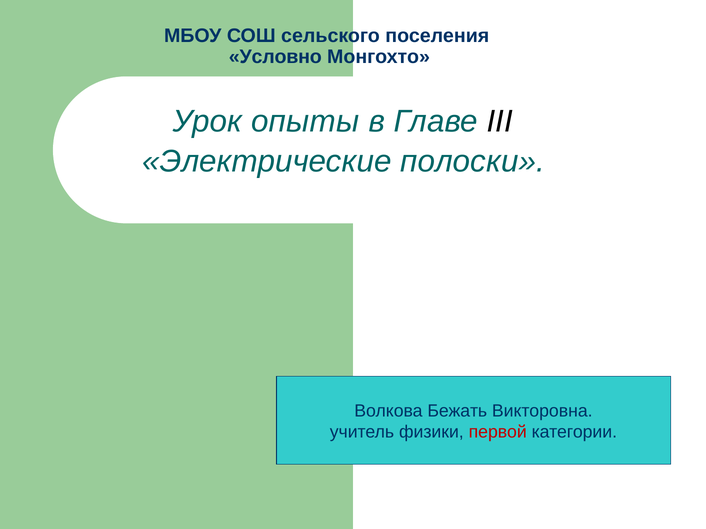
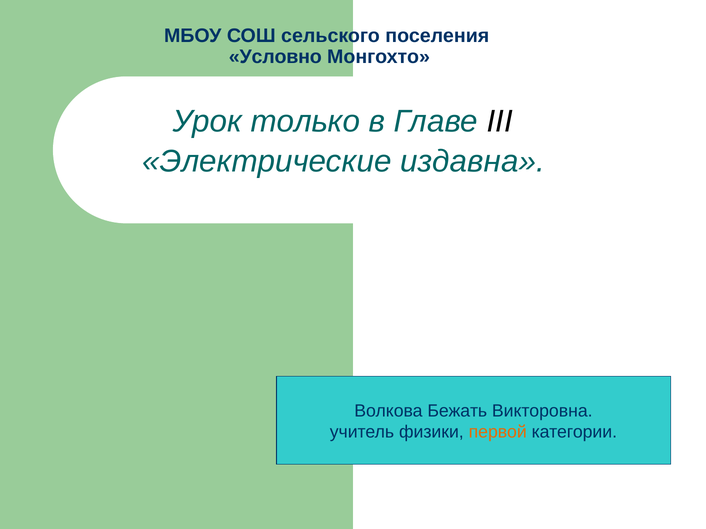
опыты: опыты -> только
полоски: полоски -> издавна
первой colour: red -> orange
